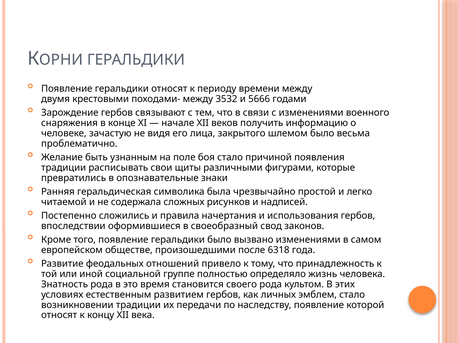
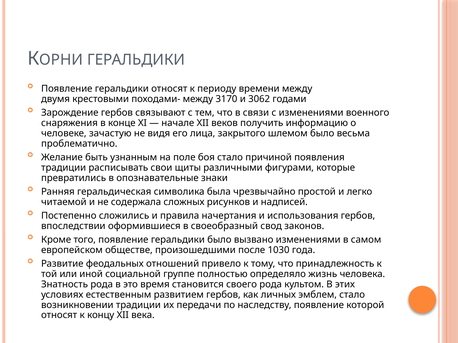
3532: 3532 -> 3170
5666: 5666 -> 3062
6318: 6318 -> 1030
